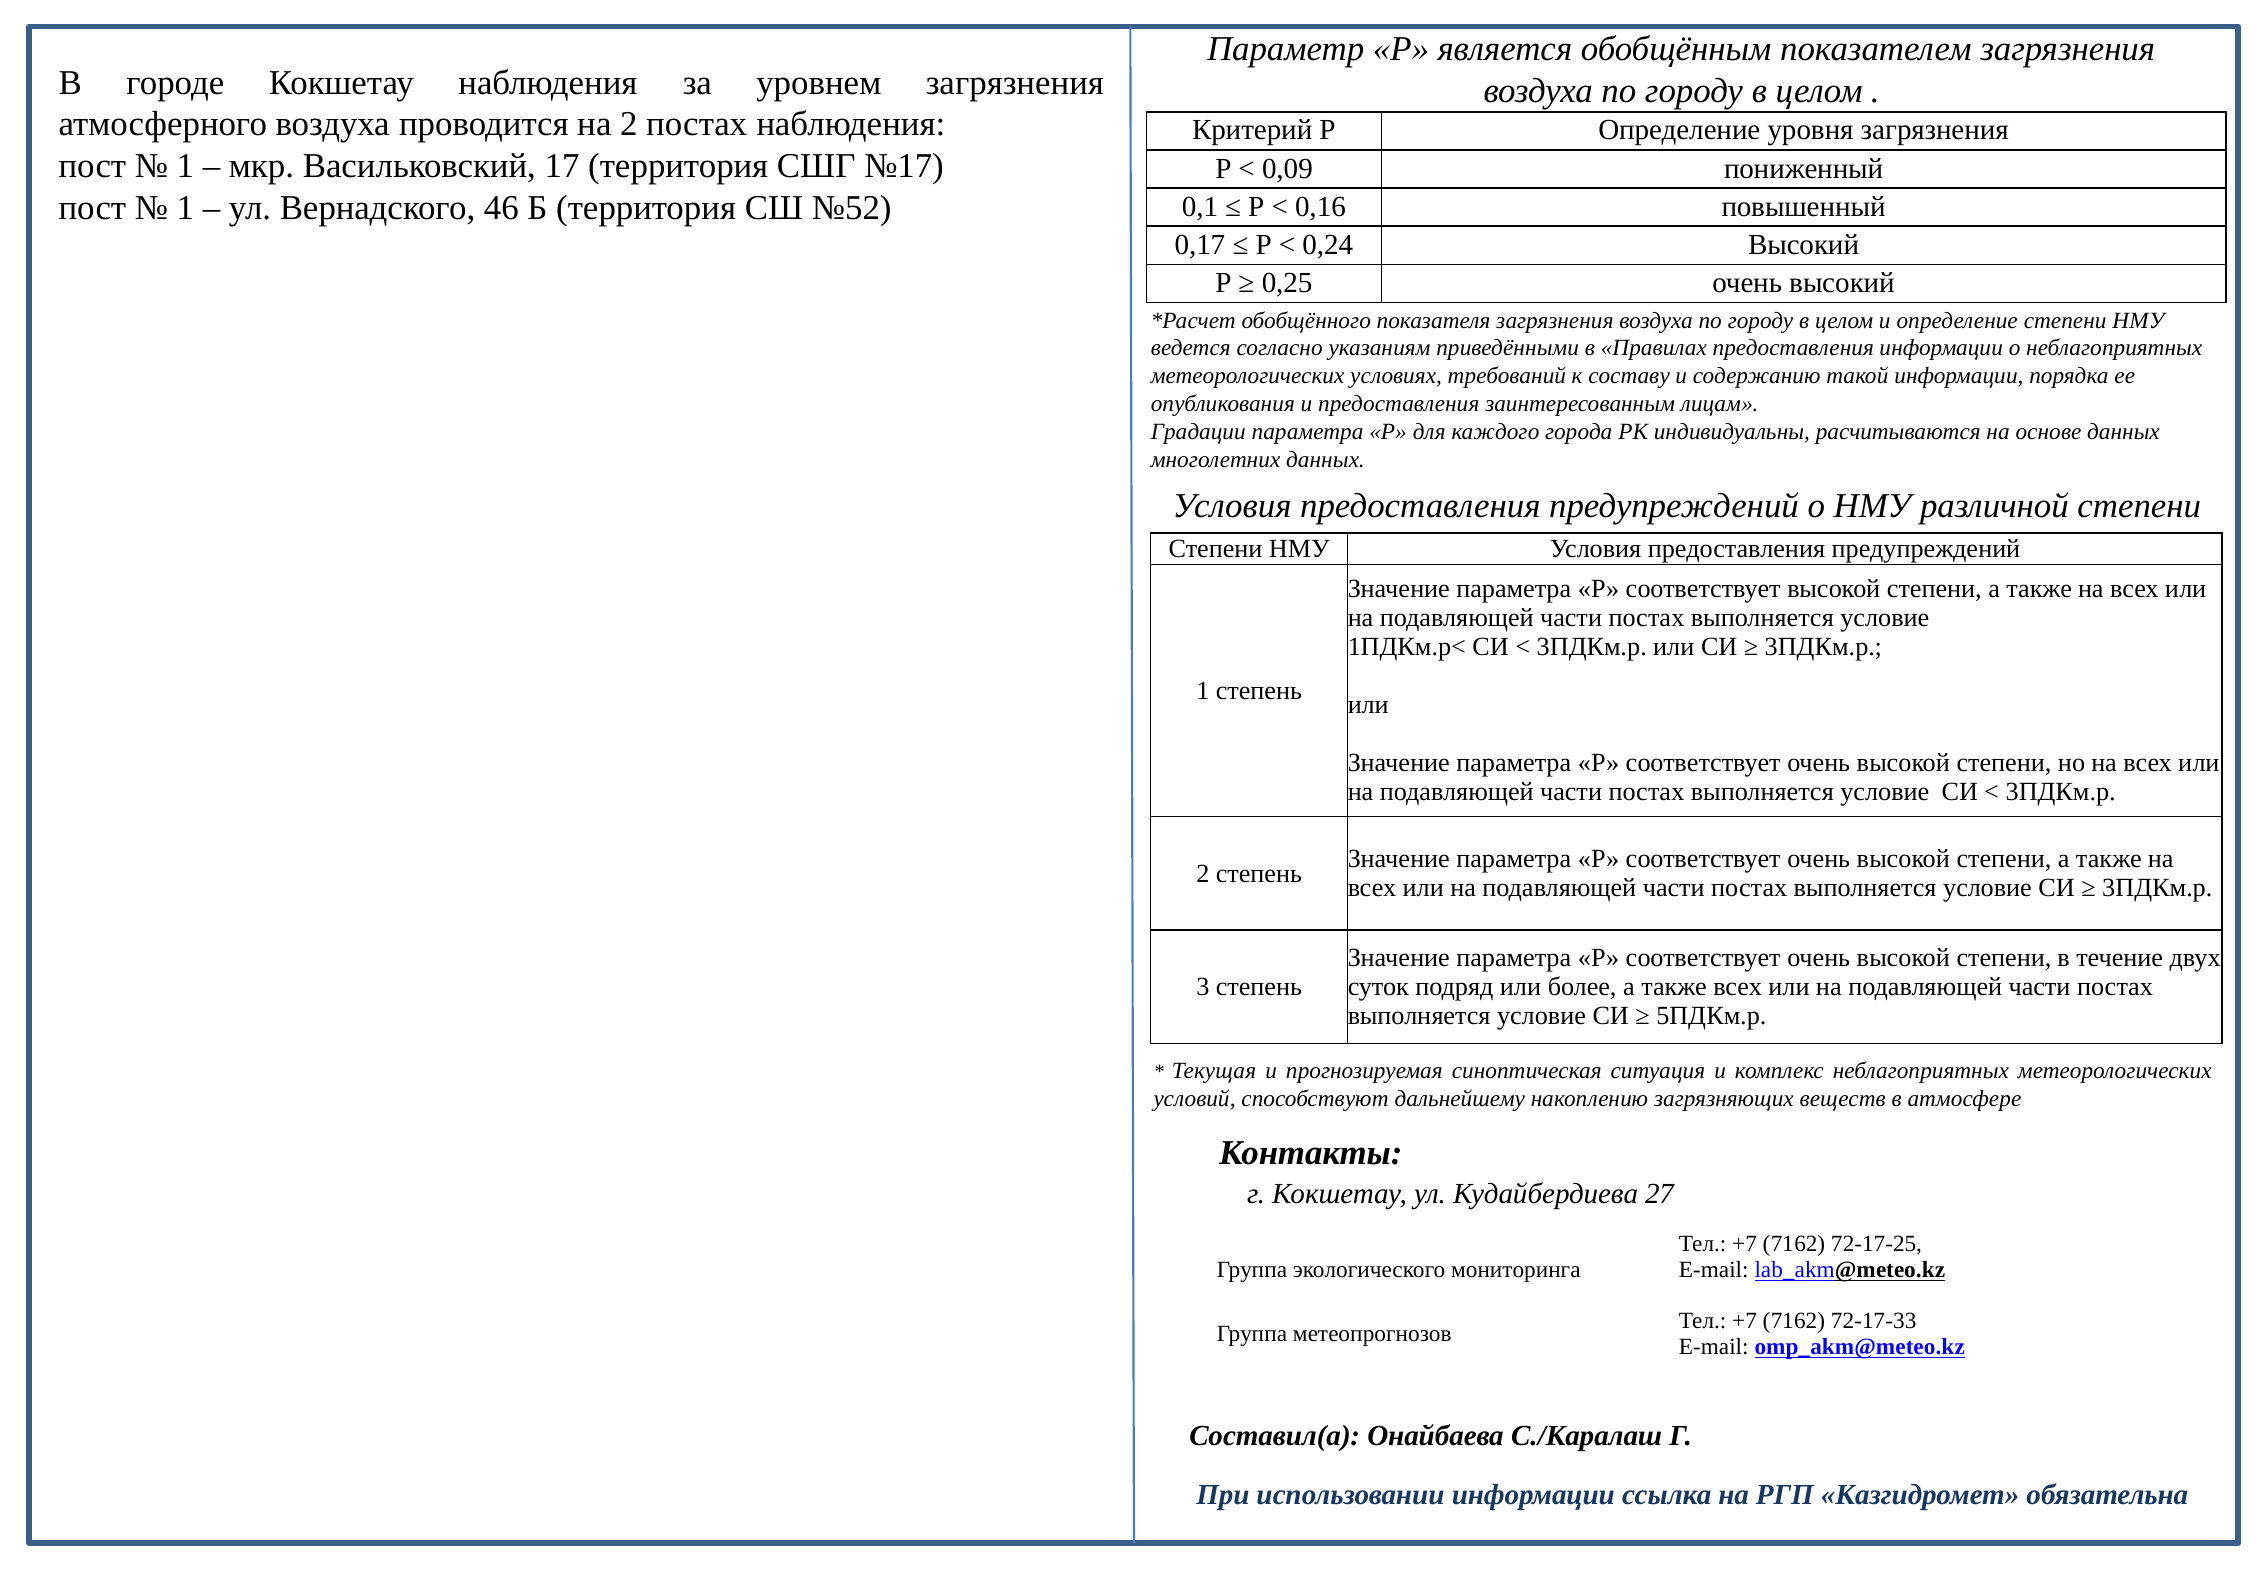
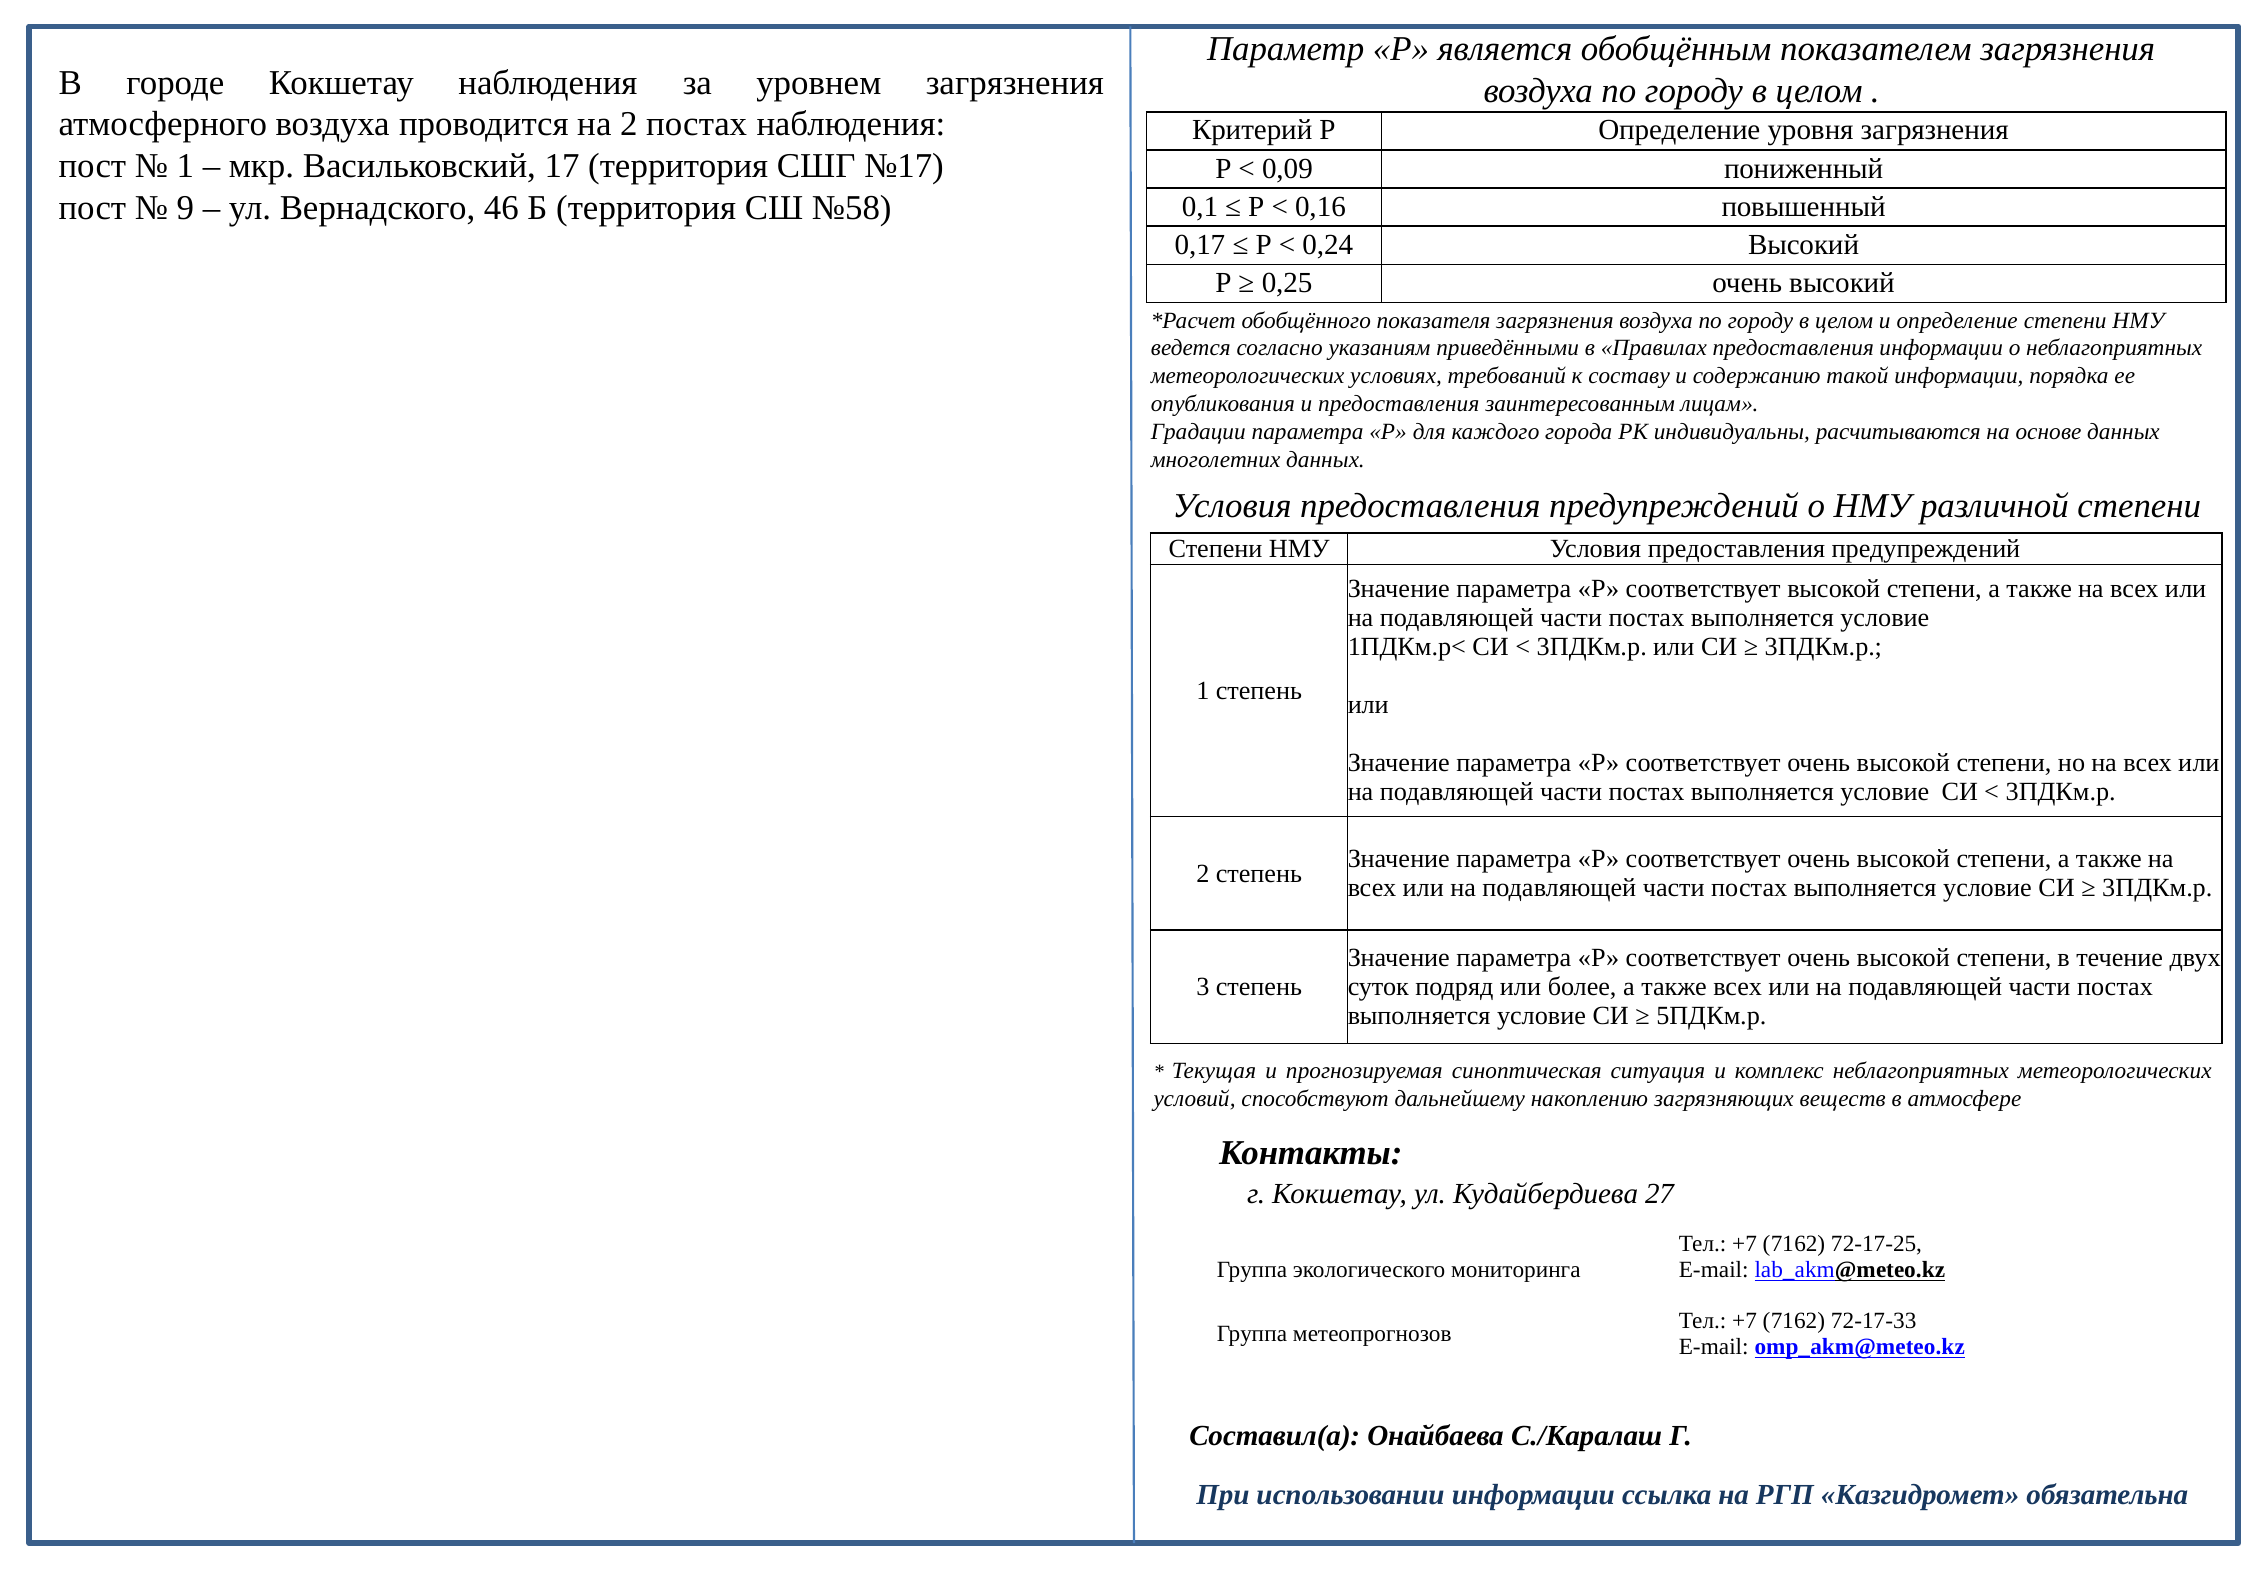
1 at (185, 208): 1 -> 9
№52: №52 -> №58
